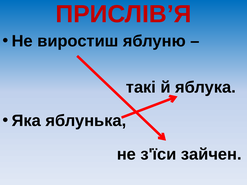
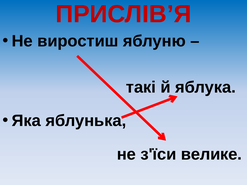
зайчен: зайчен -> велике
